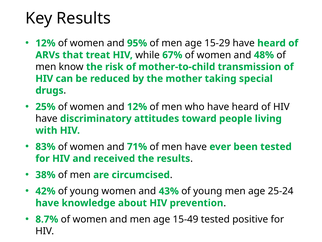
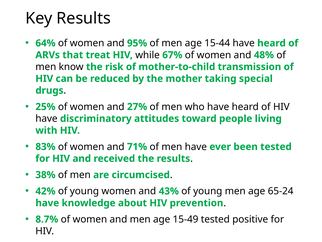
12% at (45, 43): 12% -> 64%
15-29: 15-29 -> 15-44
and 12%: 12% -> 27%
25-24: 25-24 -> 65-24
